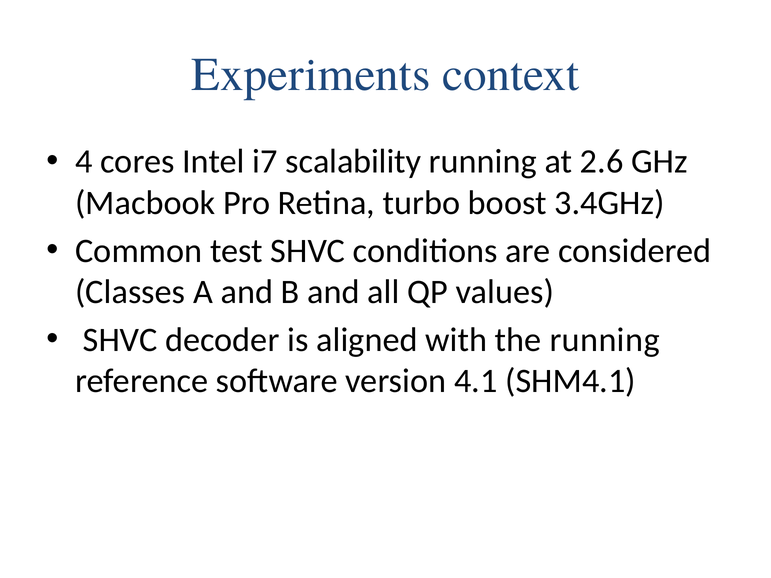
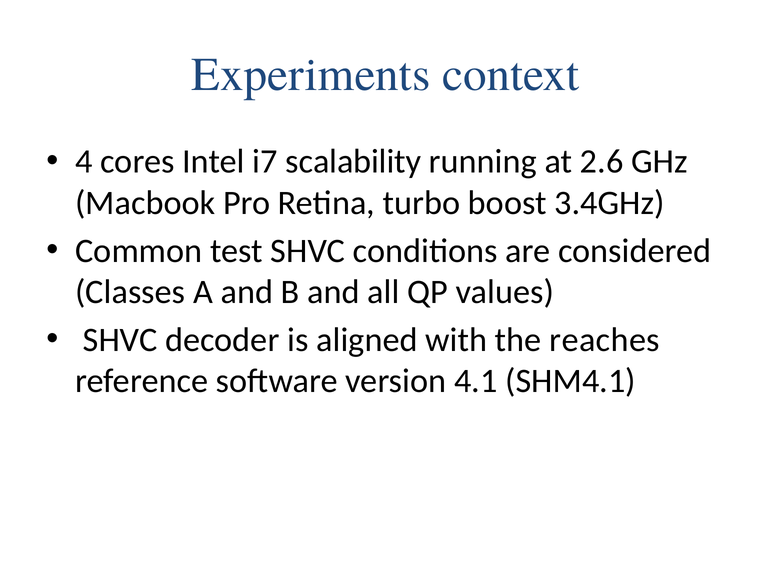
the running: running -> reaches
